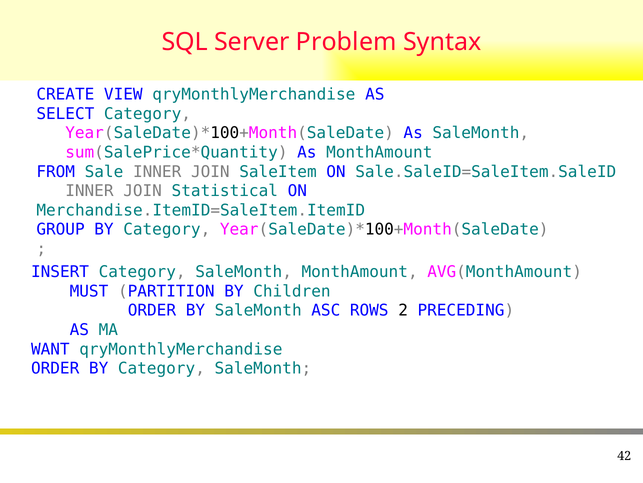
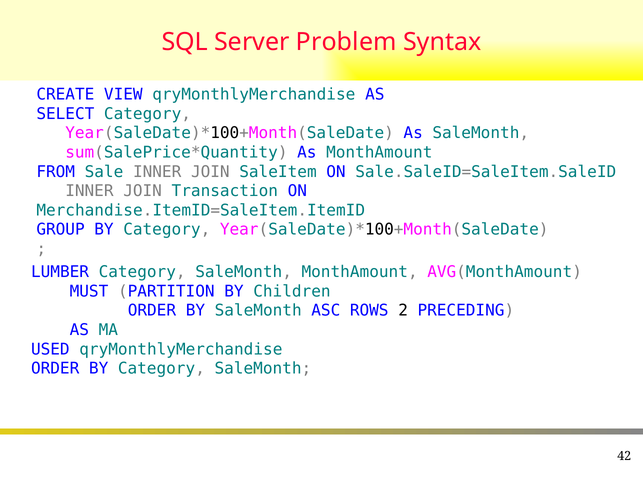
Statistical: Statistical -> Transaction
INSERT: INSERT -> LUMBER
WANT: WANT -> USED
